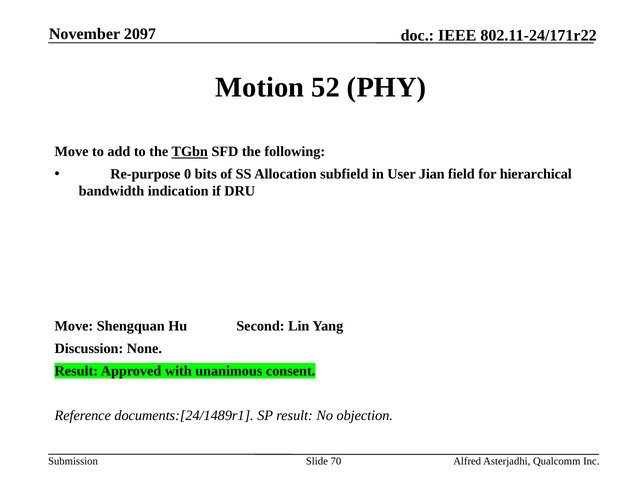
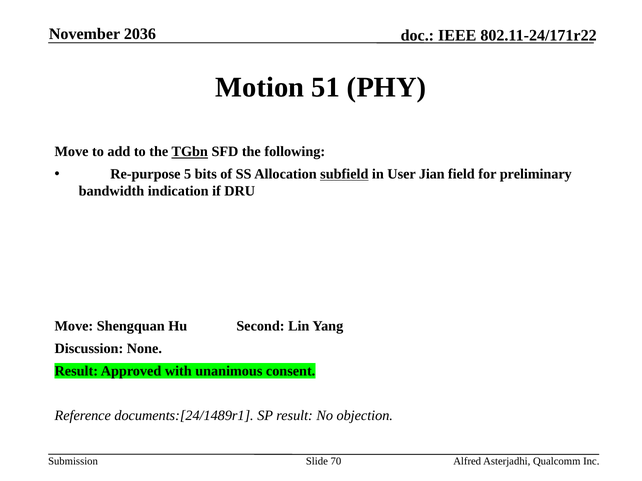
2097: 2097 -> 2036
52: 52 -> 51
0: 0 -> 5
subfield underline: none -> present
hierarchical: hierarchical -> preliminary
